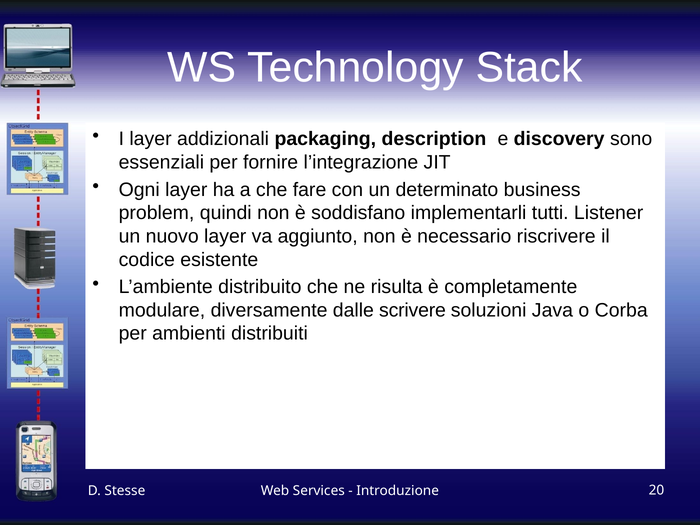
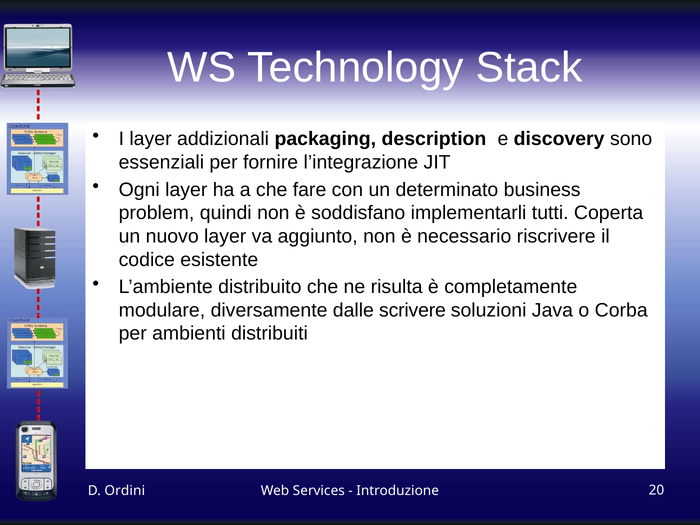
Listener: Listener -> Coperta
Stesse: Stesse -> Ordini
